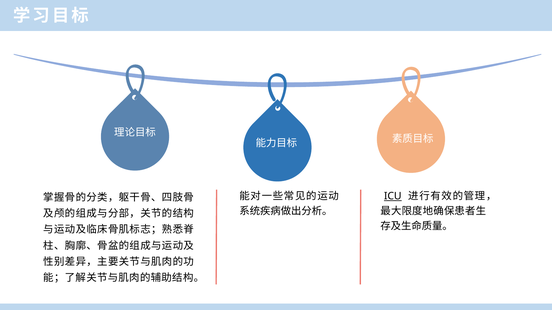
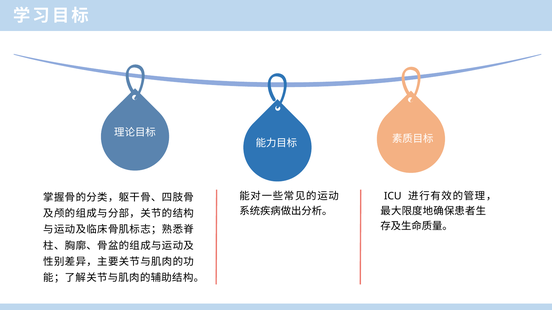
ICU at (393, 197) underline: present -> none
